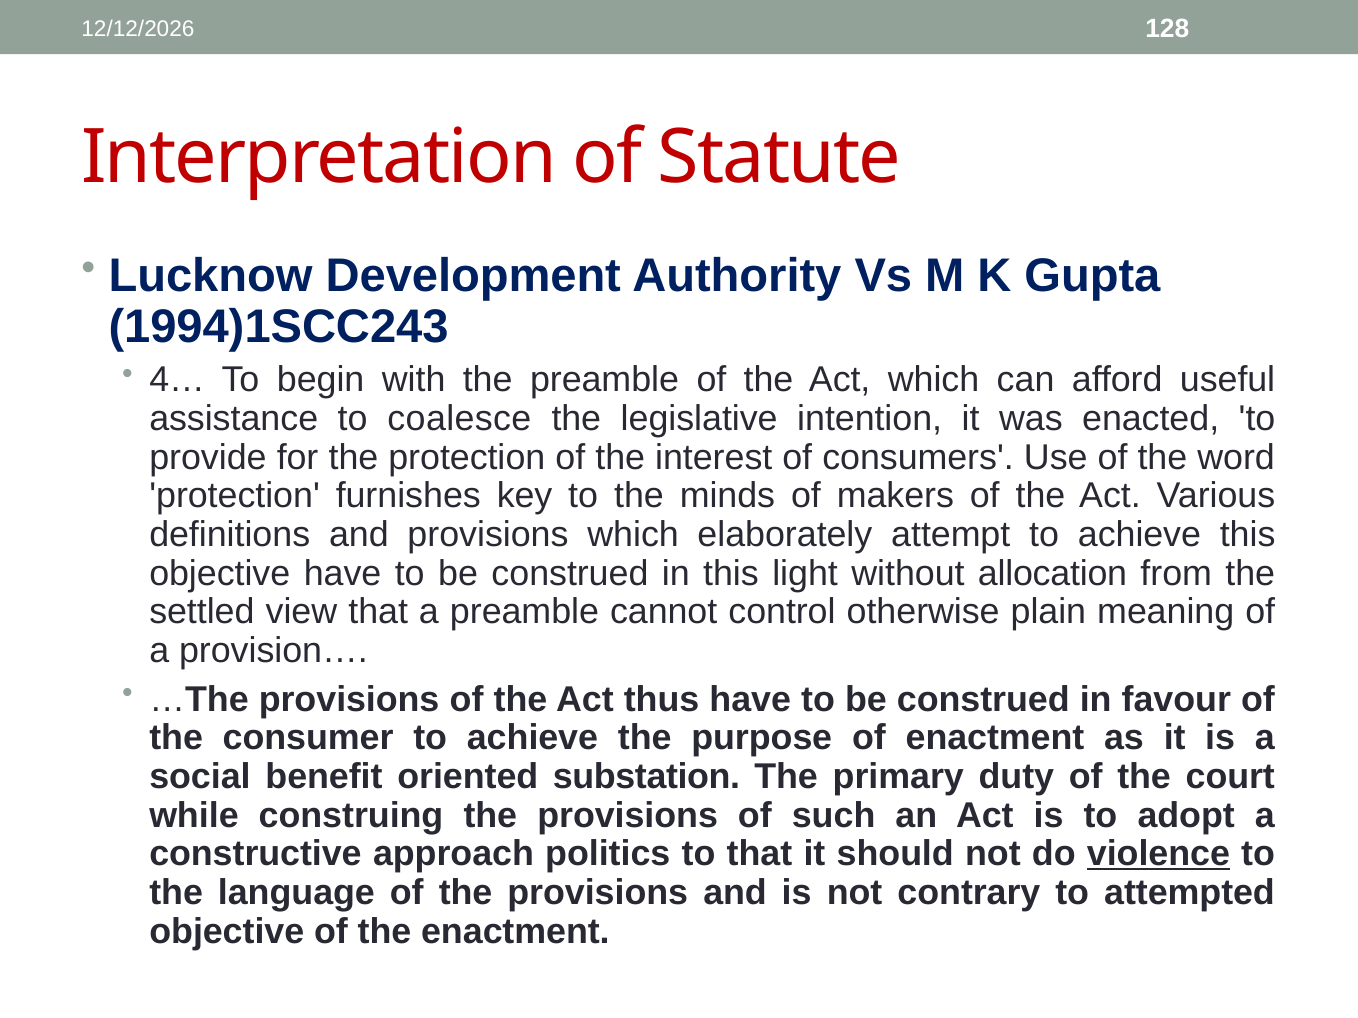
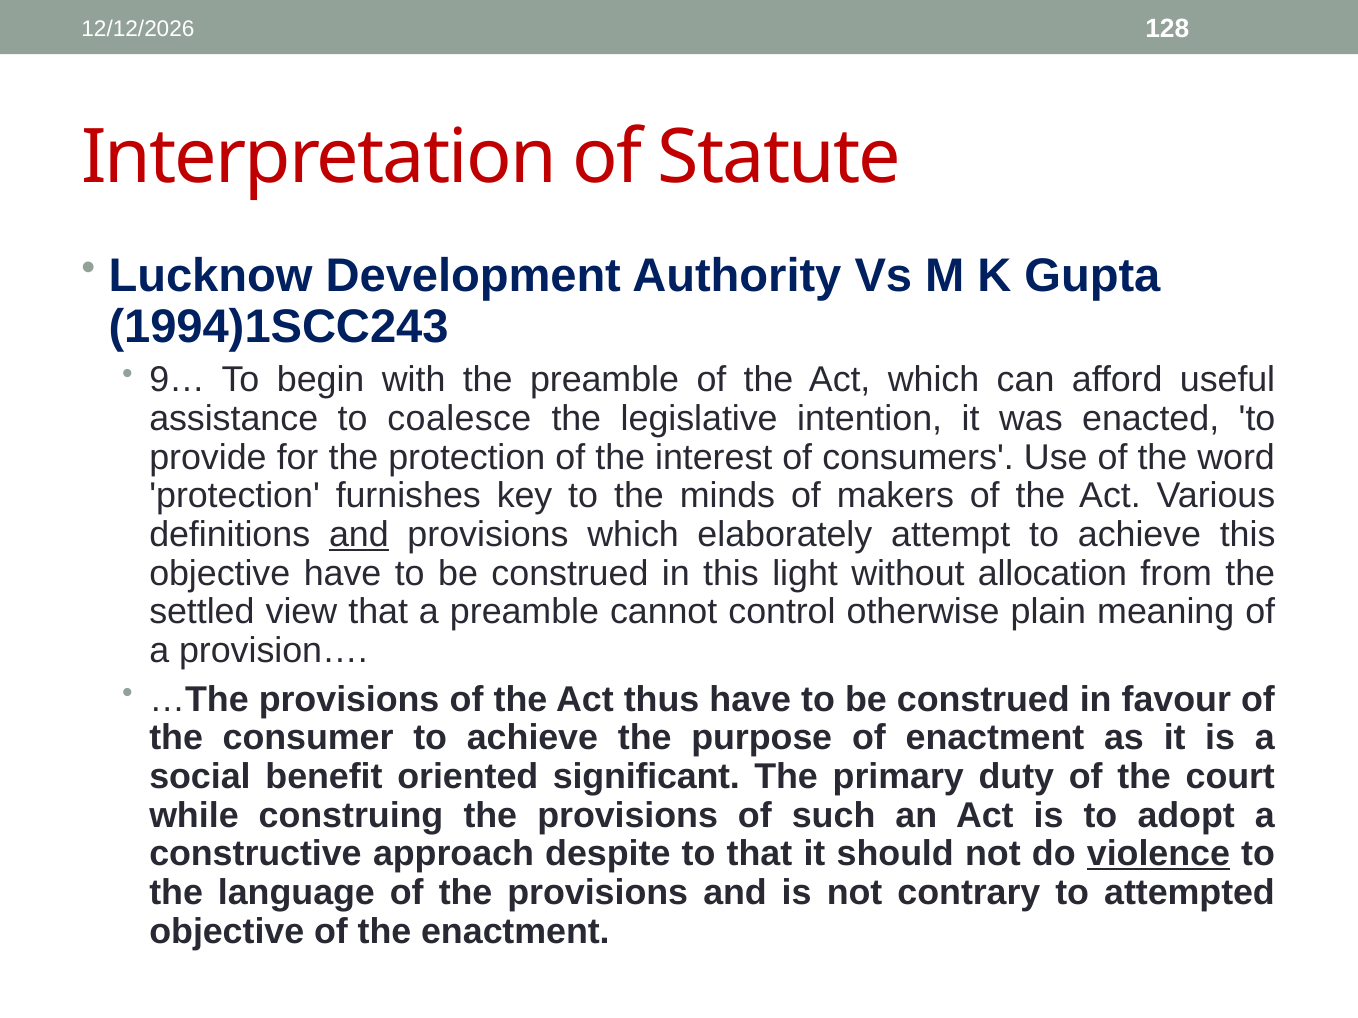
4…: 4… -> 9…
and at (359, 535) underline: none -> present
substation: substation -> significant
politics: politics -> despite
